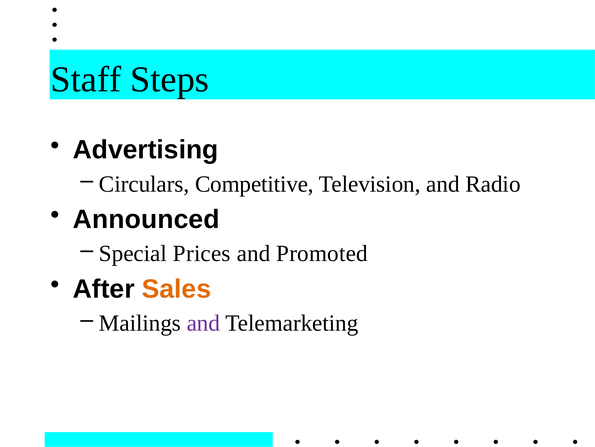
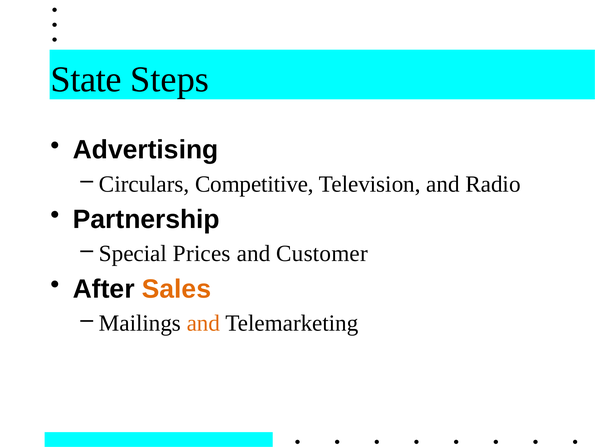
Staff: Staff -> State
Announced: Announced -> Partnership
Promoted: Promoted -> Customer
and at (203, 323) colour: purple -> orange
